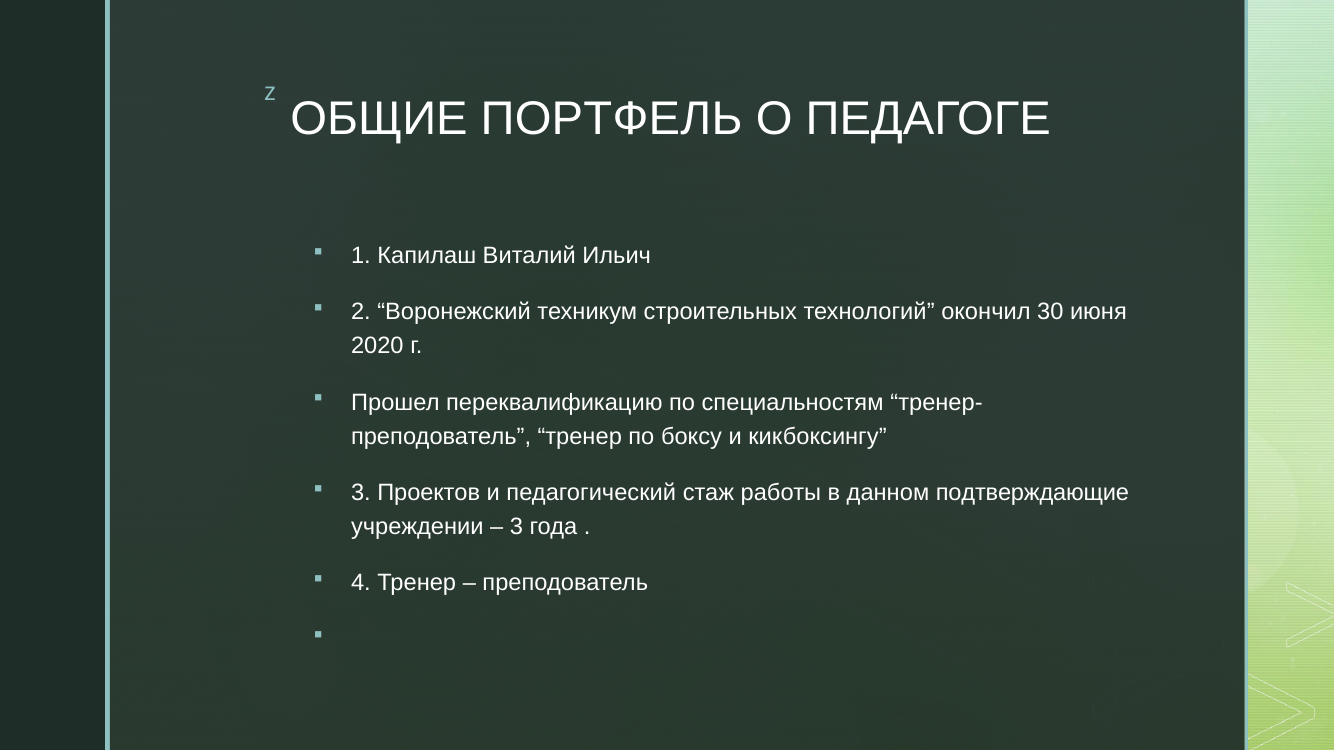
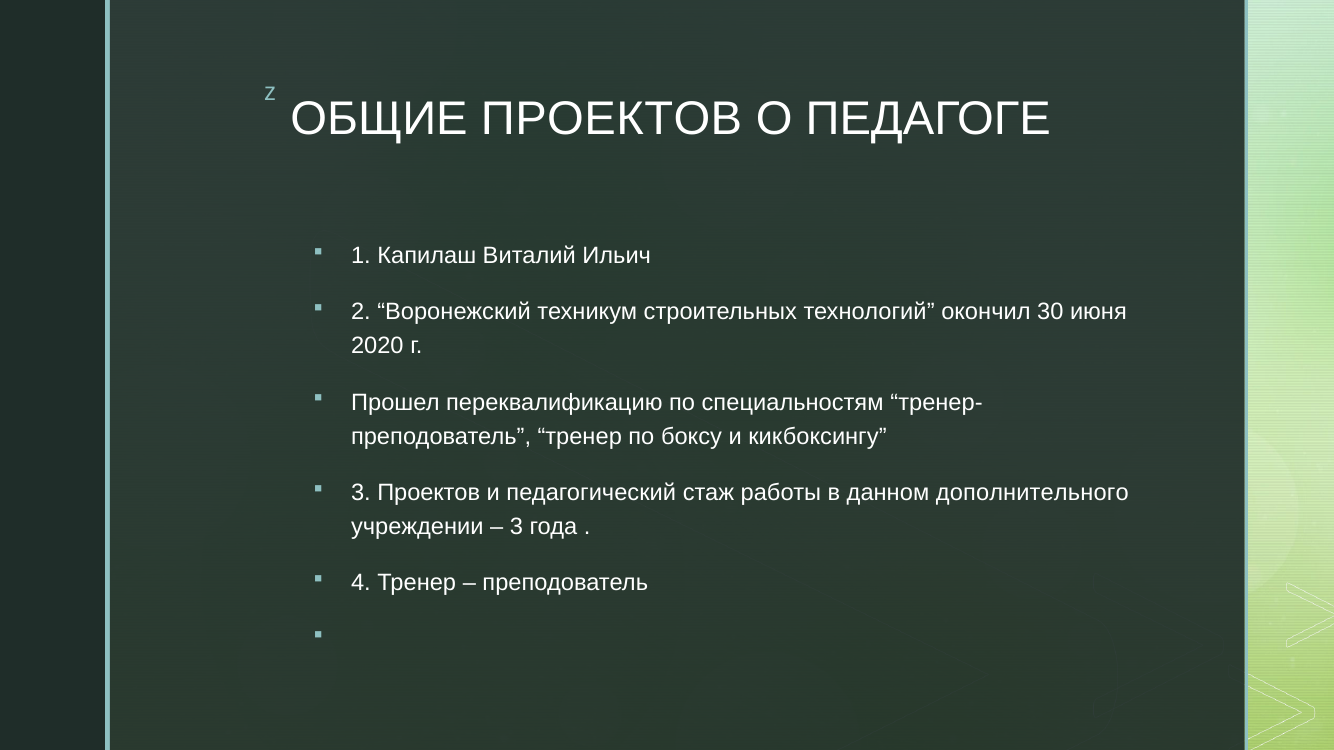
ОБЩИЕ ПОРТФЕЛЬ: ПОРТФЕЛЬ -> ПРОЕКТОВ
подтверждающие: подтверждающие -> дополнительного
